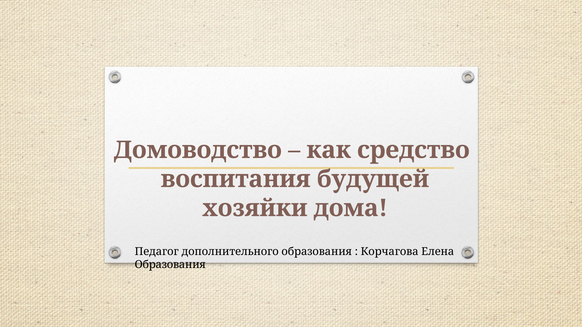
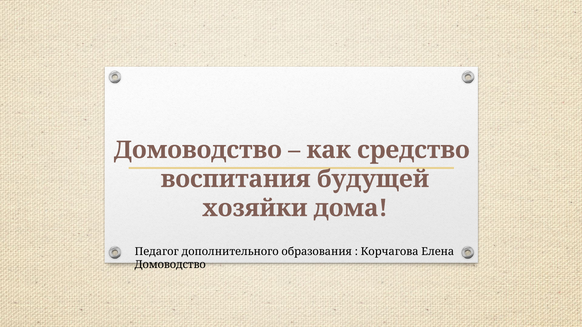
Образования at (170, 265): Образования -> Домоводство
